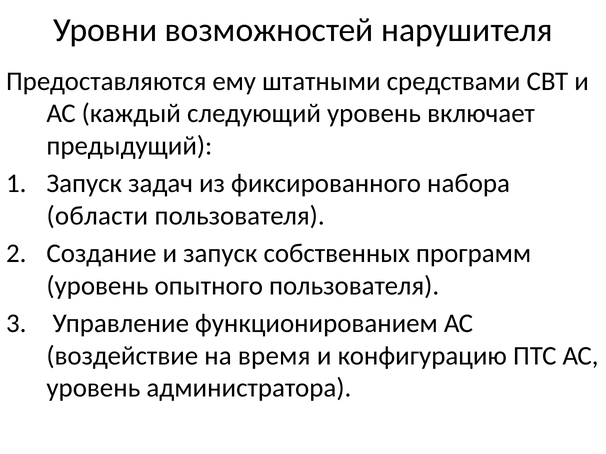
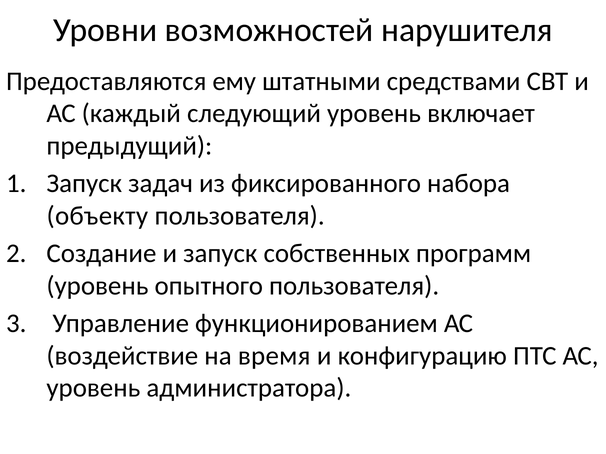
области: области -> объекту
